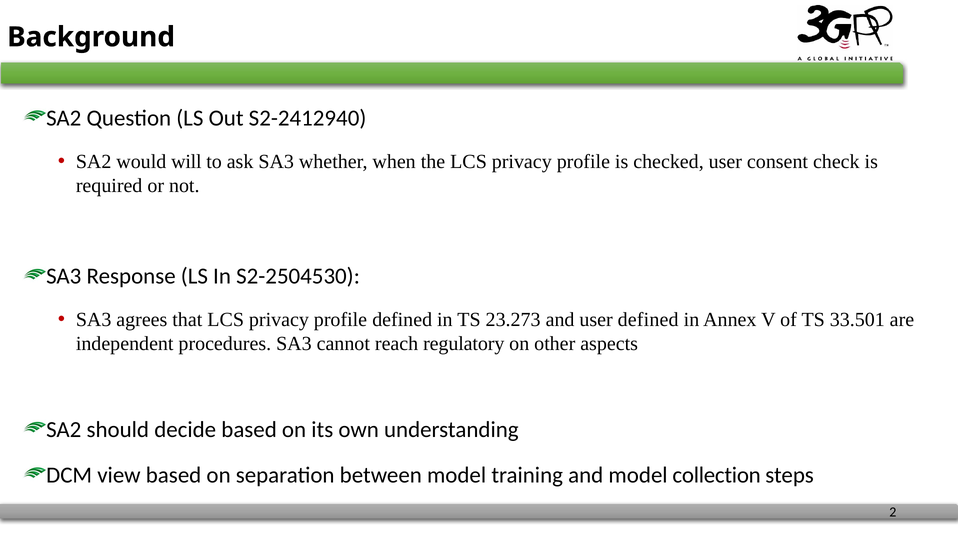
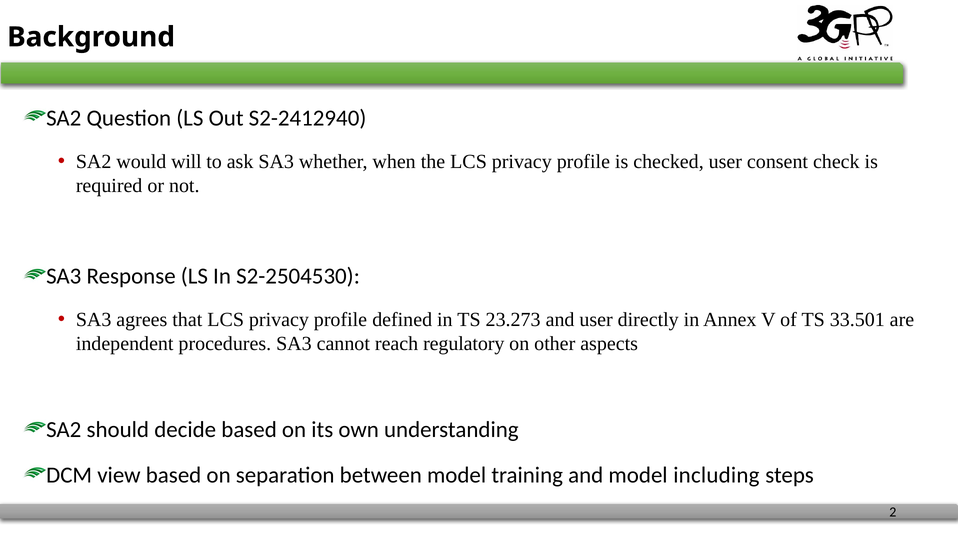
user defined: defined -> directly
collection: collection -> including
